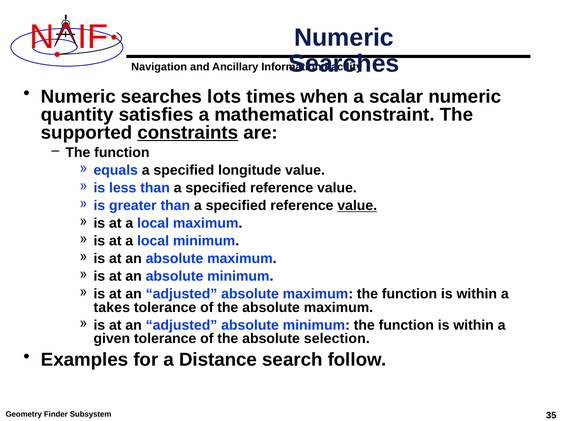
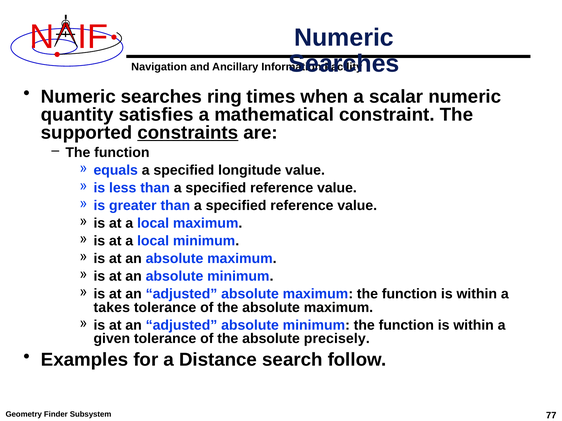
lots: lots -> ring
value at (357, 206) underline: present -> none
selection: selection -> precisely
35: 35 -> 77
